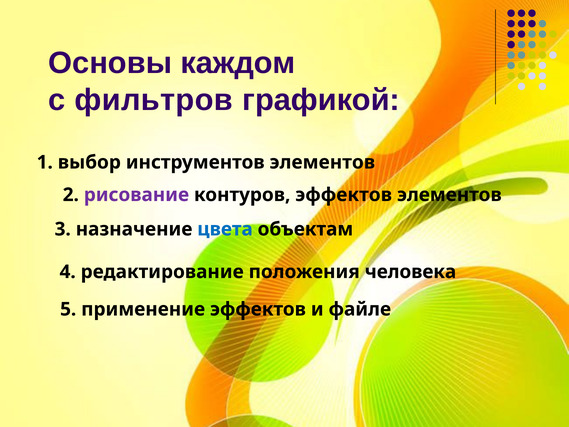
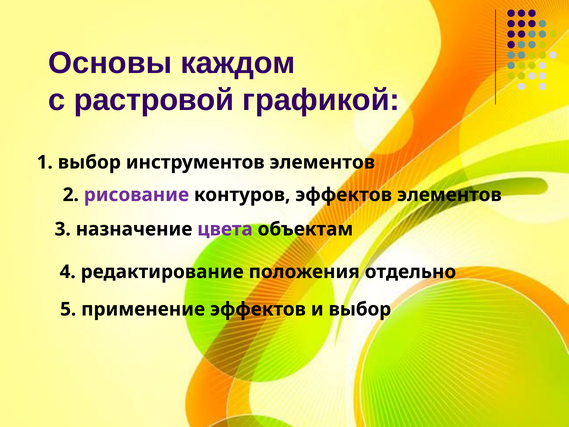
фильтров: фильтров -> растровой
цвета colour: blue -> purple
человека: человека -> отдельно
и файле: файле -> выбор
